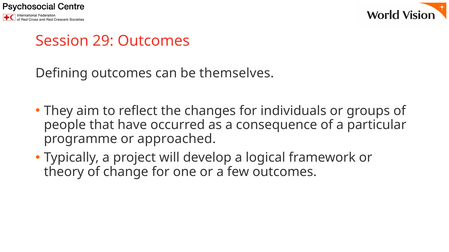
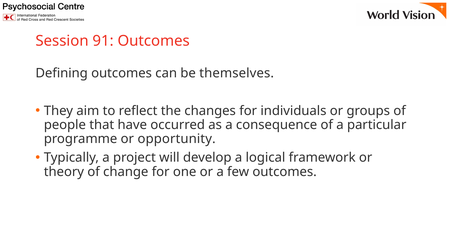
29: 29 -> 91
approached: approached -> opportunity
